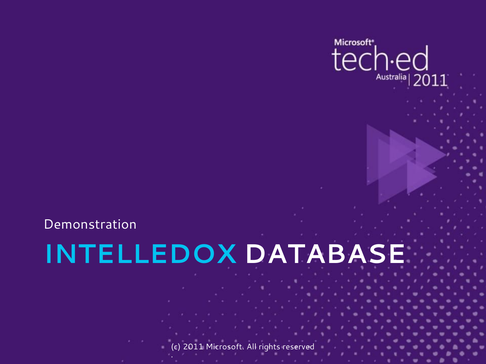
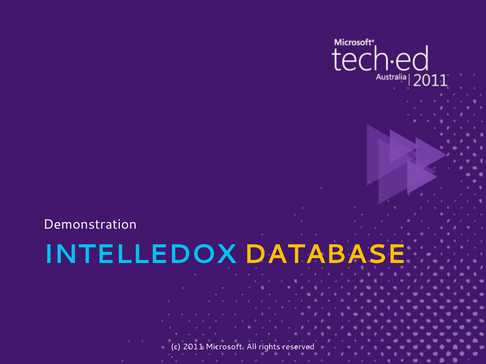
DATABASE colour: white -> yellow
